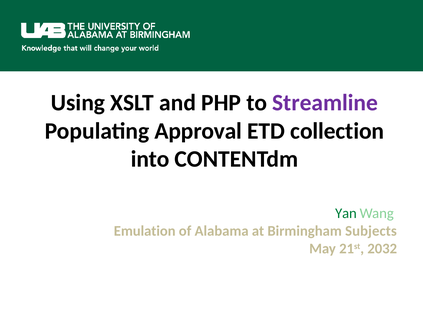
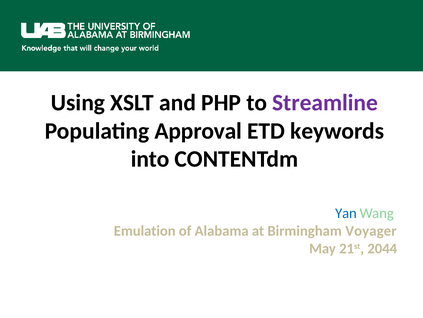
collection: collection -> keywords
Yan colour: green -> blue
Subjects: Subjects -> Voyager
2032: 2032 -> 2044
